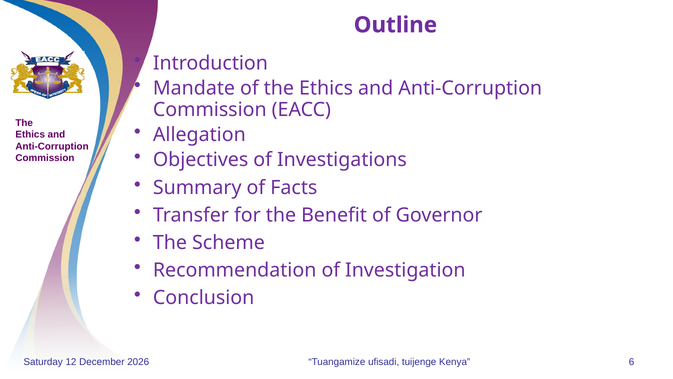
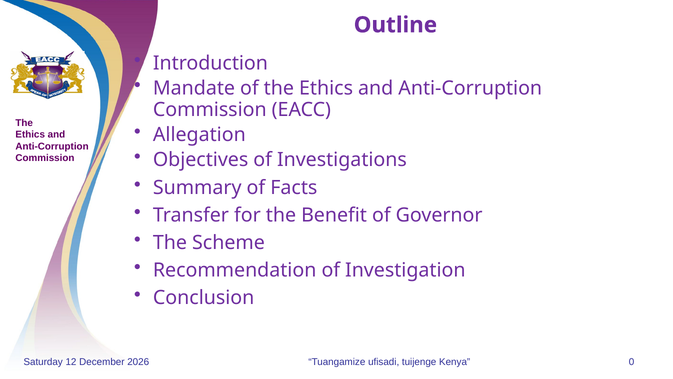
6: 6 -> 0
